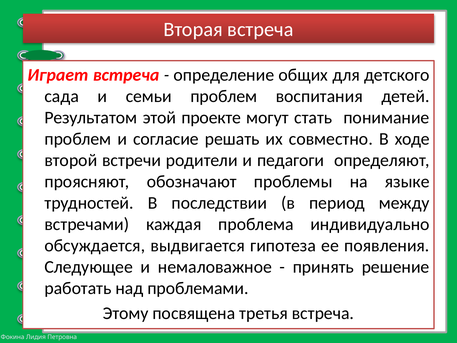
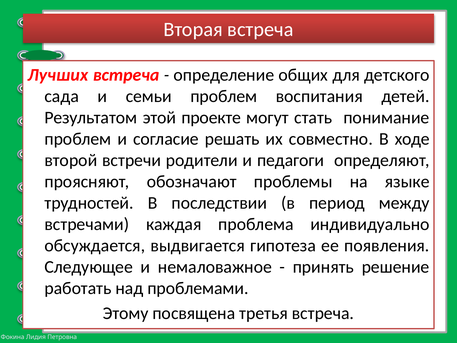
Играет: Играет -> Лучших
